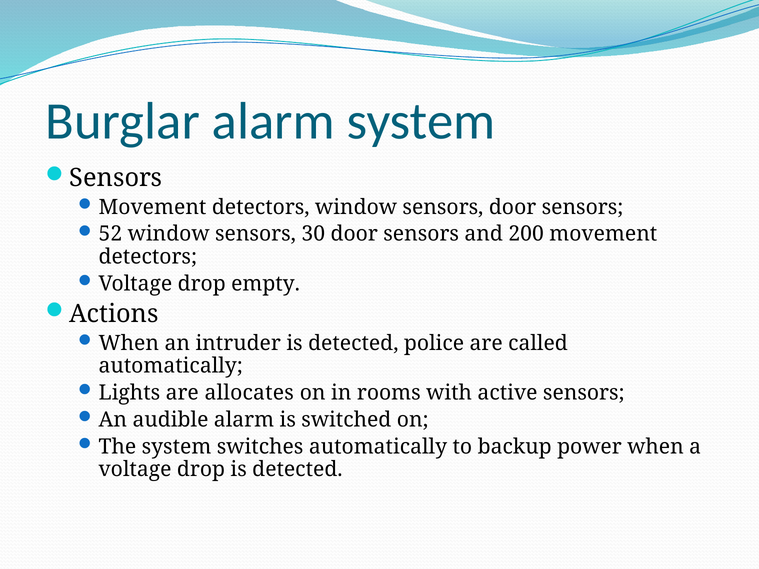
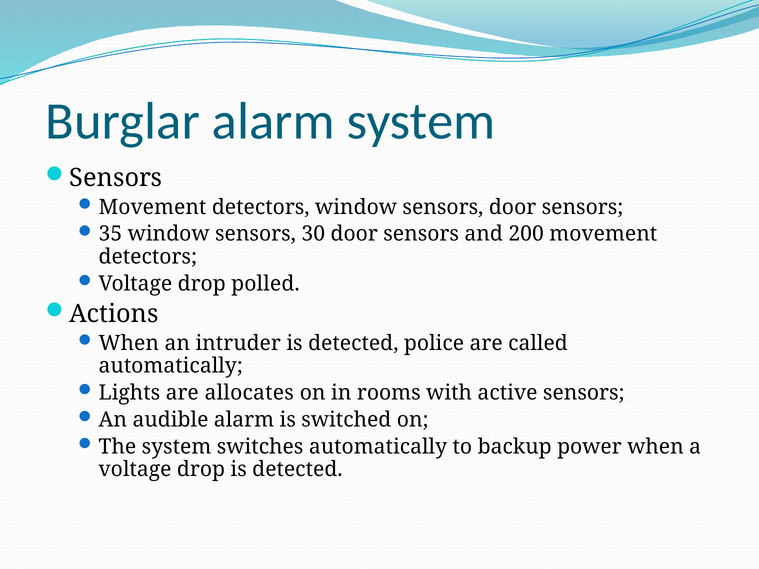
52: 52 -> 35
empty: empty -> polled
